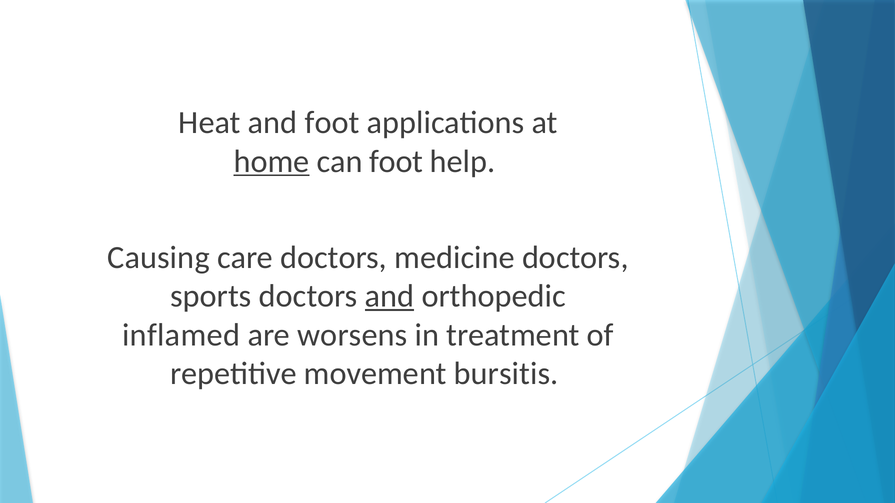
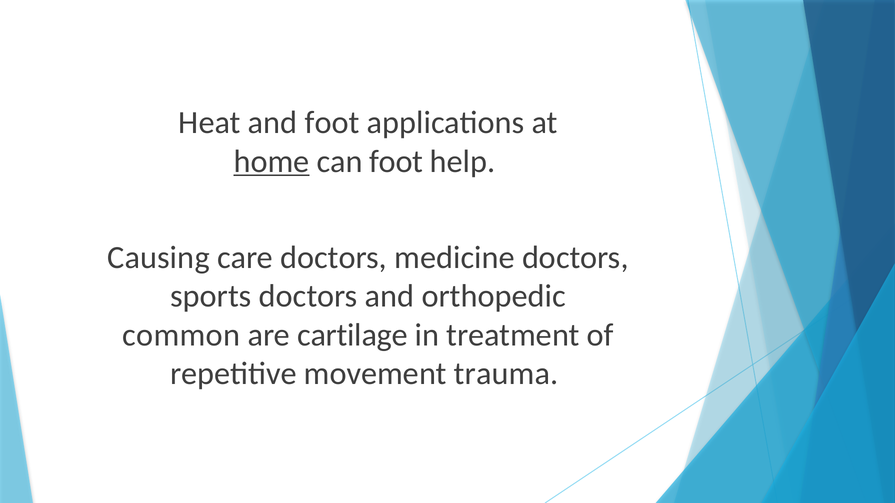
and at (390, 296) underline: present -> none
inflamed: inflamed -> common
worsens: worsens -> cartilage
bursitis: bursitis -> trauma
